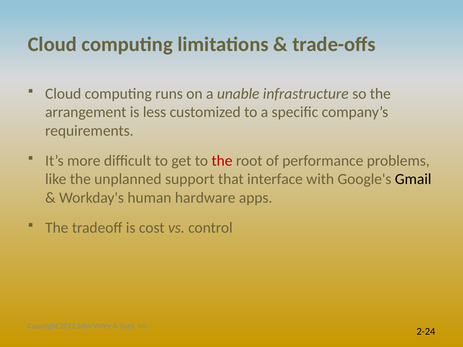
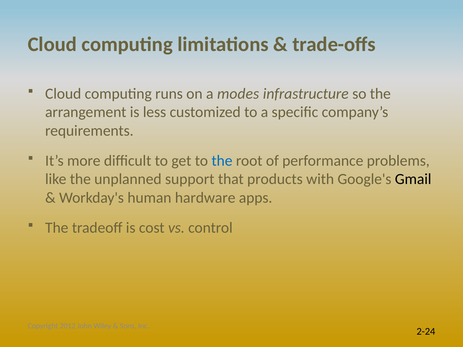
unable: unable -> modes
the at (222, 161) colour: red -> blue
interface: interface -> products
